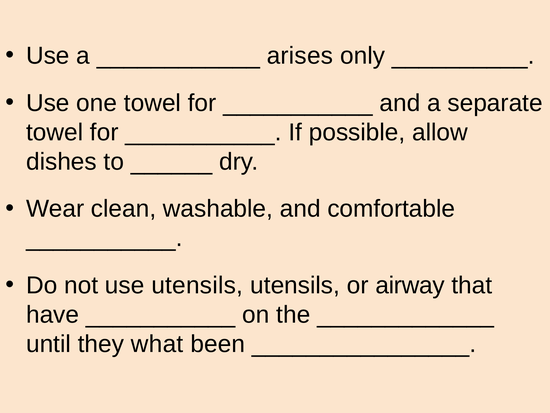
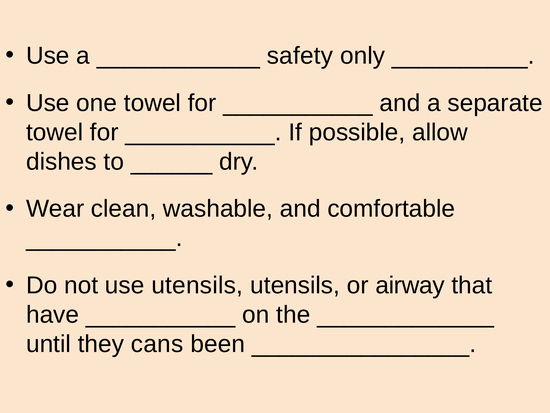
arises: arises -> safety
what: what -> cans
